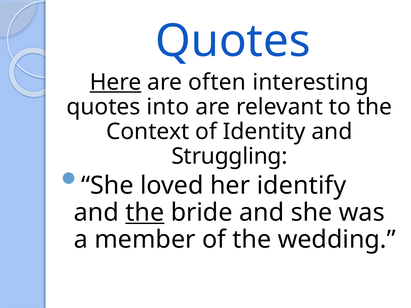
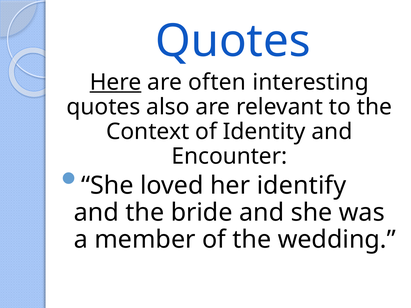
into: into -> also
Struggling: Struggling -> Encounter
the at (145, 213) underline: present -> none
